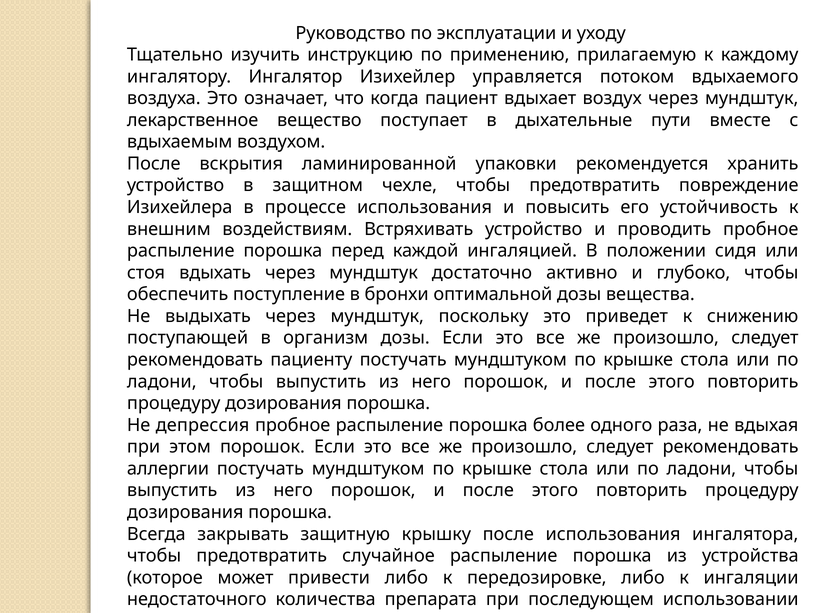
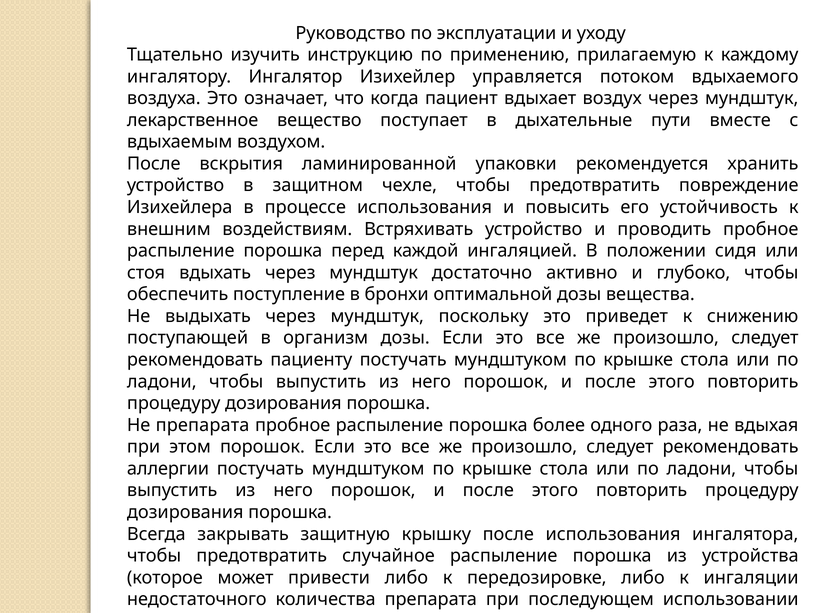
Не депрессия: депрессия -> препарата
